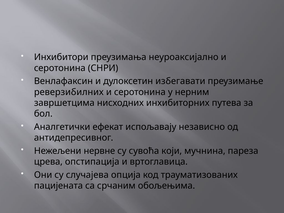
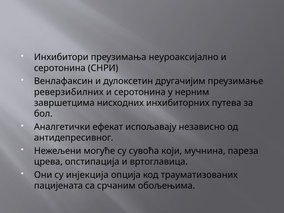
избегавати: избегавати -> другачијим
нервне: нервне -> могуће
случајева: случајева -> инјекција
